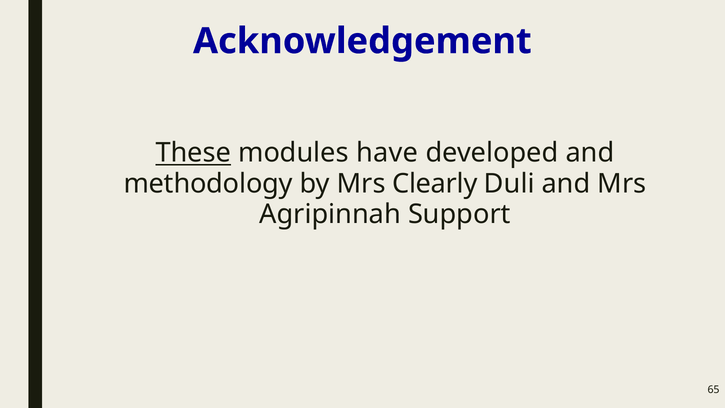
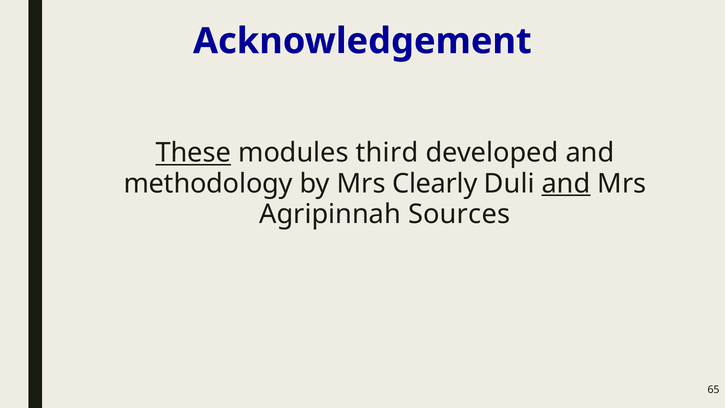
have: have -> third
and at (566, 184) underline: none -> present
Support: Support -> Sources
